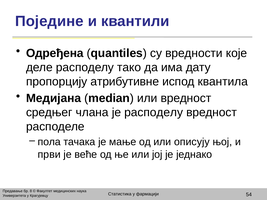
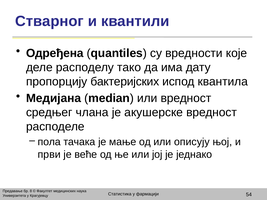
Поједине: Поједине -> Стварног
атрибутивне: атрибутивне -> бактеријских
је расподелу: расподелу -> акушерске
